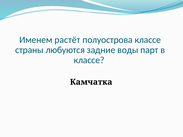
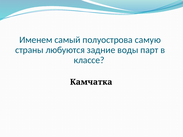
растёт: растёт -> самый
полуострова классе: классе -> самую
